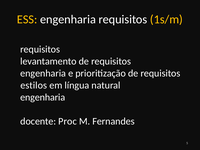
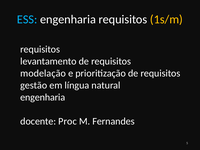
ESS colour: yellow -> light blue
engenharia at (43, 73): engenharia -> modelação
estilos: estilos -> gestão
